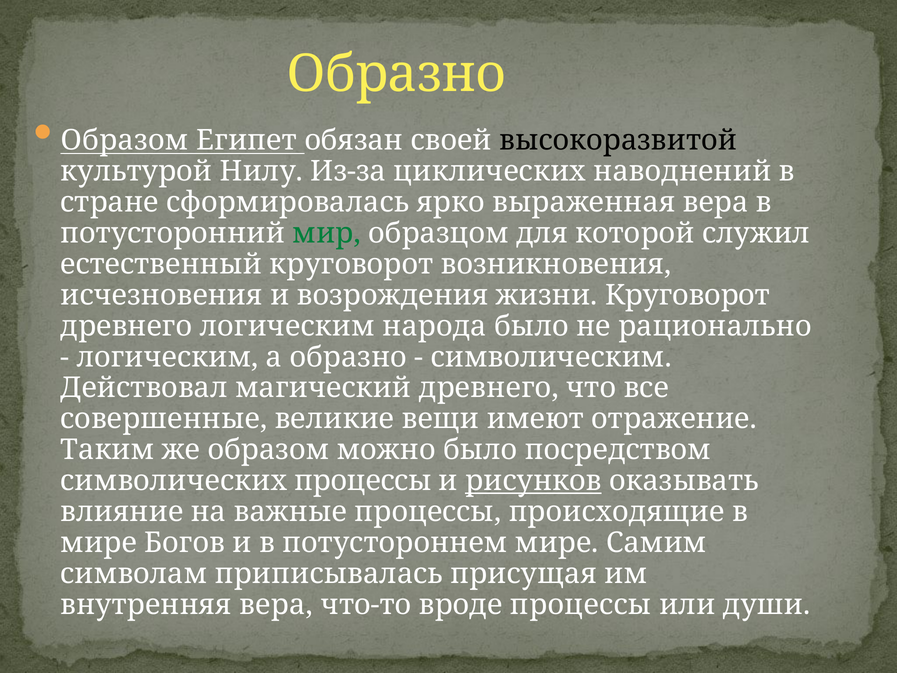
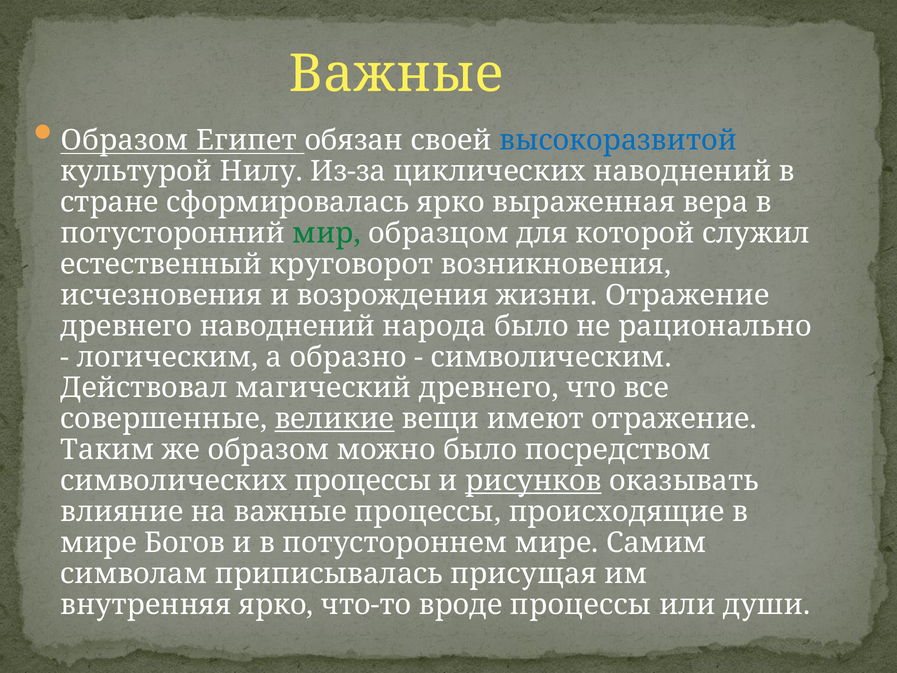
Образно at (397, 74): Образно -> Важные
высокоразвитой colour: black -> blue
жизни Круговорот: Круговорот -> Отражение
древнего логическим: логическим -> наводнений
великие underline: none -> present
внутренняя вера: вера -> ярко
